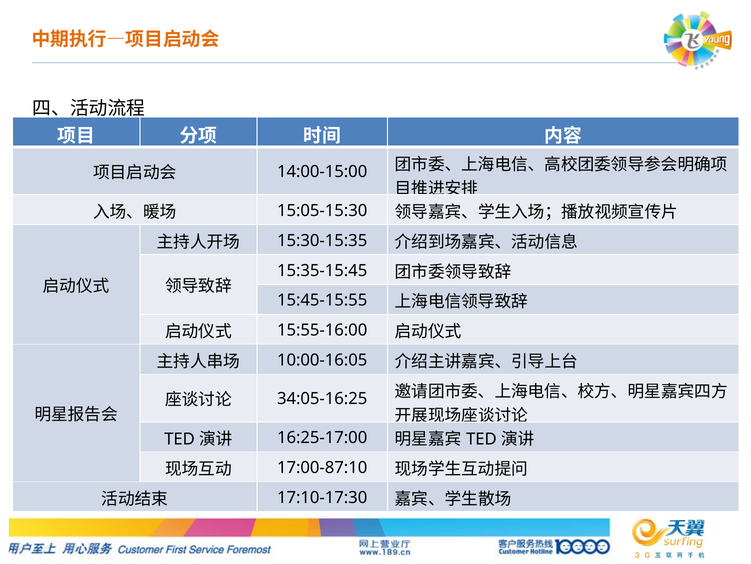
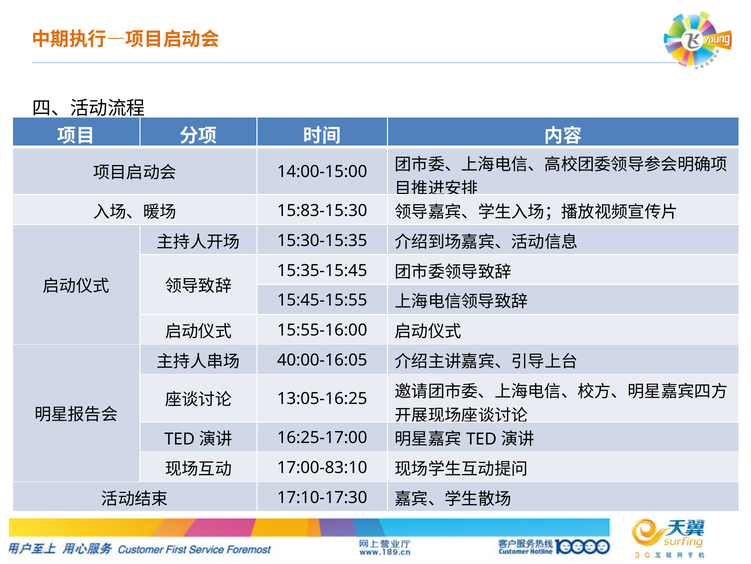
15:05-15:30: 15:05-15:30 -> 15:83-15:30
10:00-16:05: 10:00-16:05 -> 40:00-16:05
34:05-16:25: 34:05-16:25 -> 13:05-16:25
17:00-87:10: 17:00-87:10 -> 17:00-83:10
